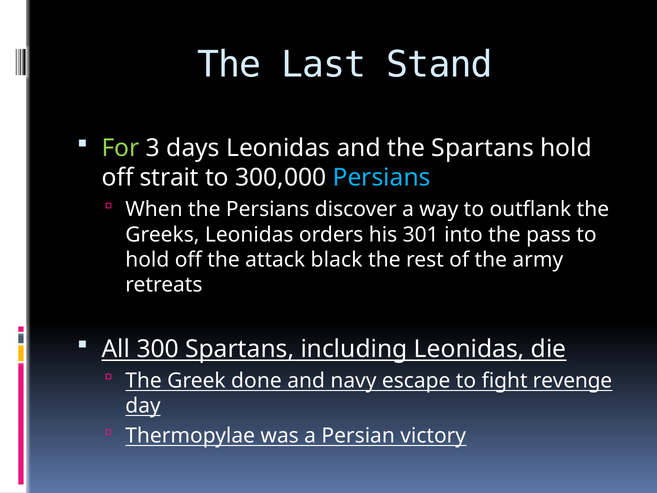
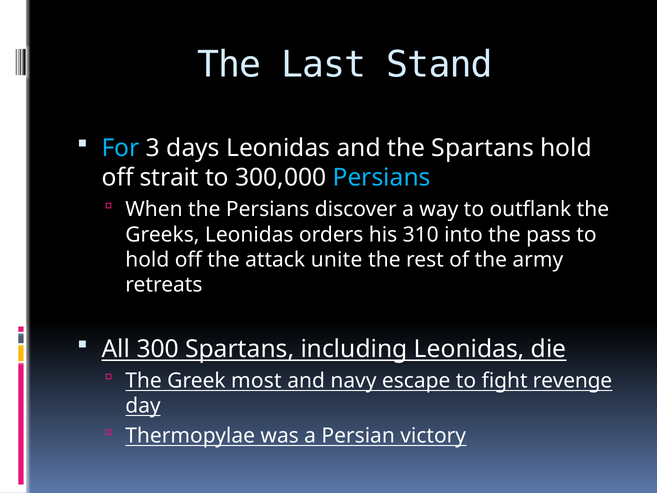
For colour: light green -> light blue
301: 301 -> 310
black: black -> unite
done: done -> most
